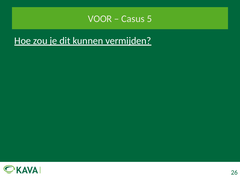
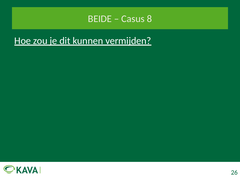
VOOR: VOOR -> BEIDE
5: 5 -> 8
